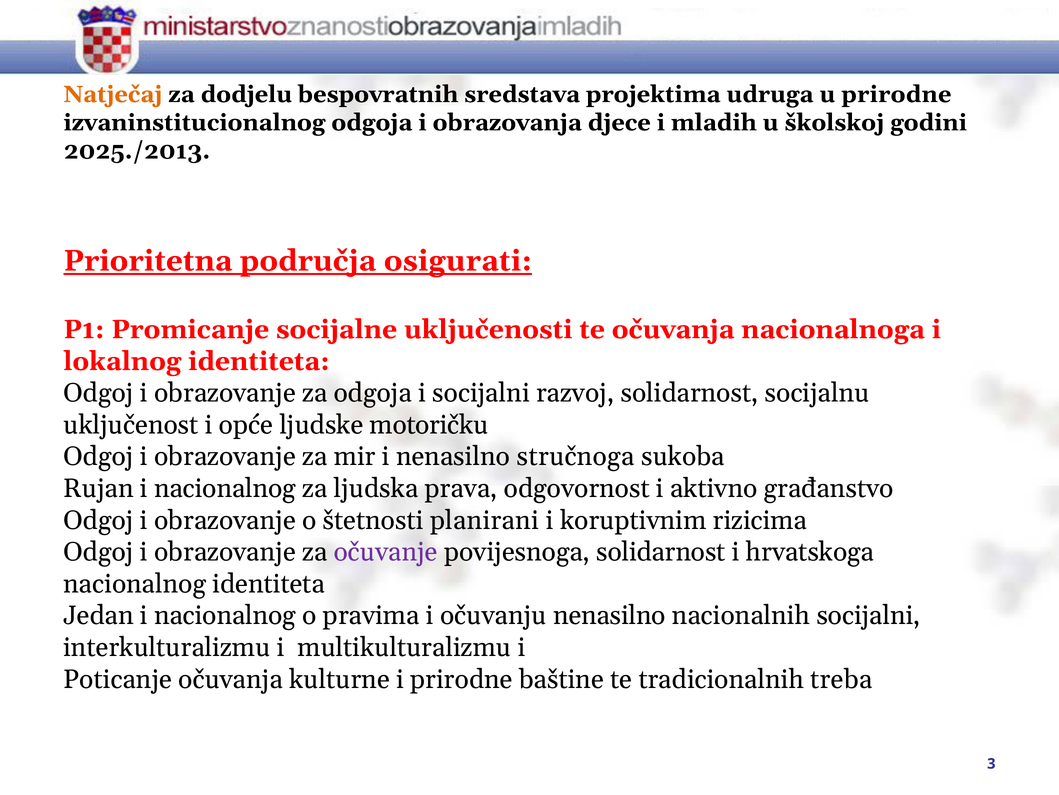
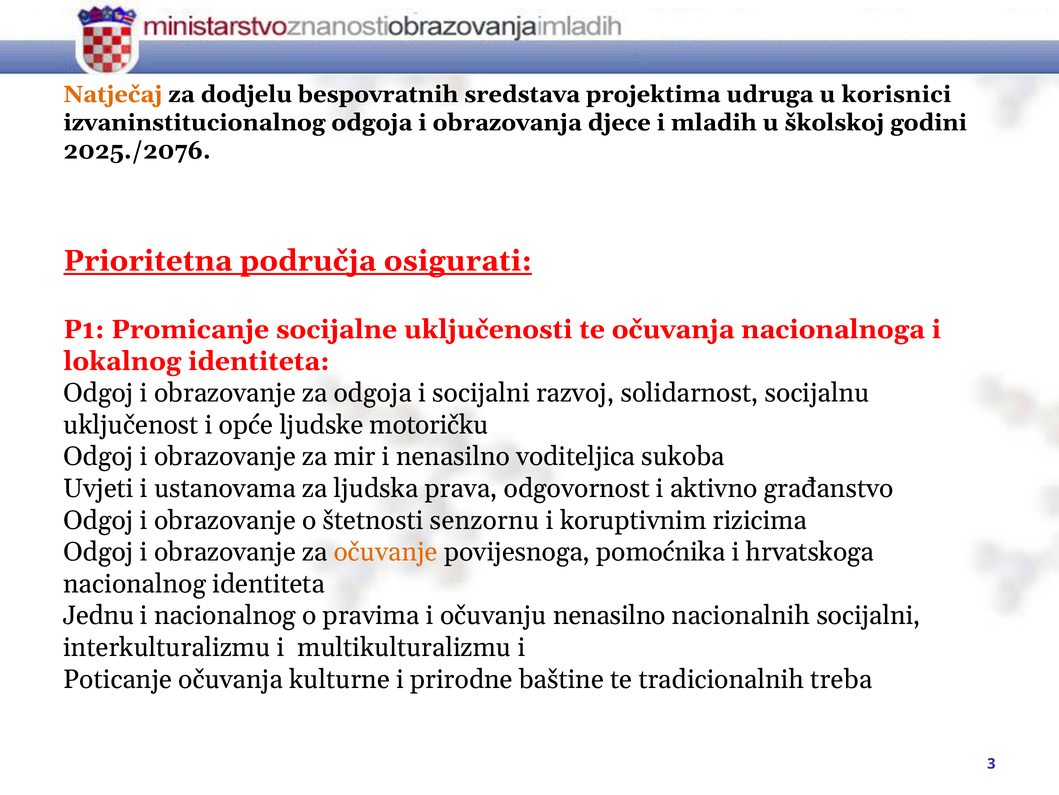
u prirodne: prirodne -> korisnici
2025./2013: 2025./2013 -> 2025./2076
stručnoga: stručnoga -> voditeljica
Rujan: Rujan -> Uvjeti
nacionalnog at (225, 488): nacionalnog -> ustanovama
planirani: planirani -> senzornu
očuvanje colour: purple -> orange
povijesnoga solidarnost: solidarnost -> pomoćnika
Jedan: Jedan -> Jednu
